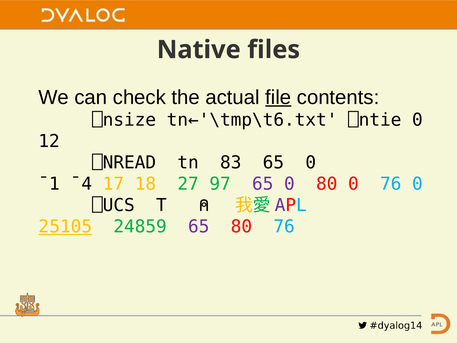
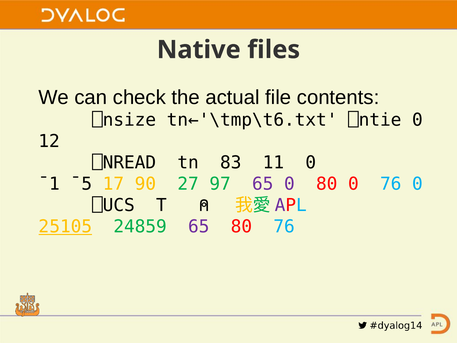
file underline: present -> none
83 65: 65 -> 11
¯4: ¯4 -> ¯5
18: 18 -> 90
